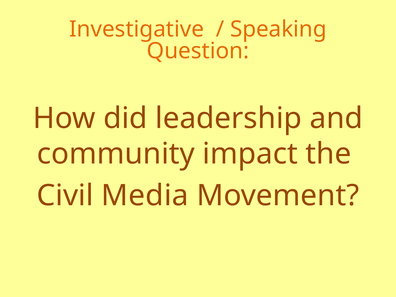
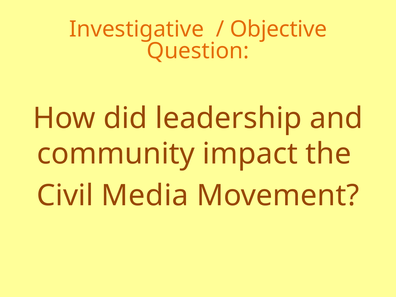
Speaking: Speaking -> Objective
